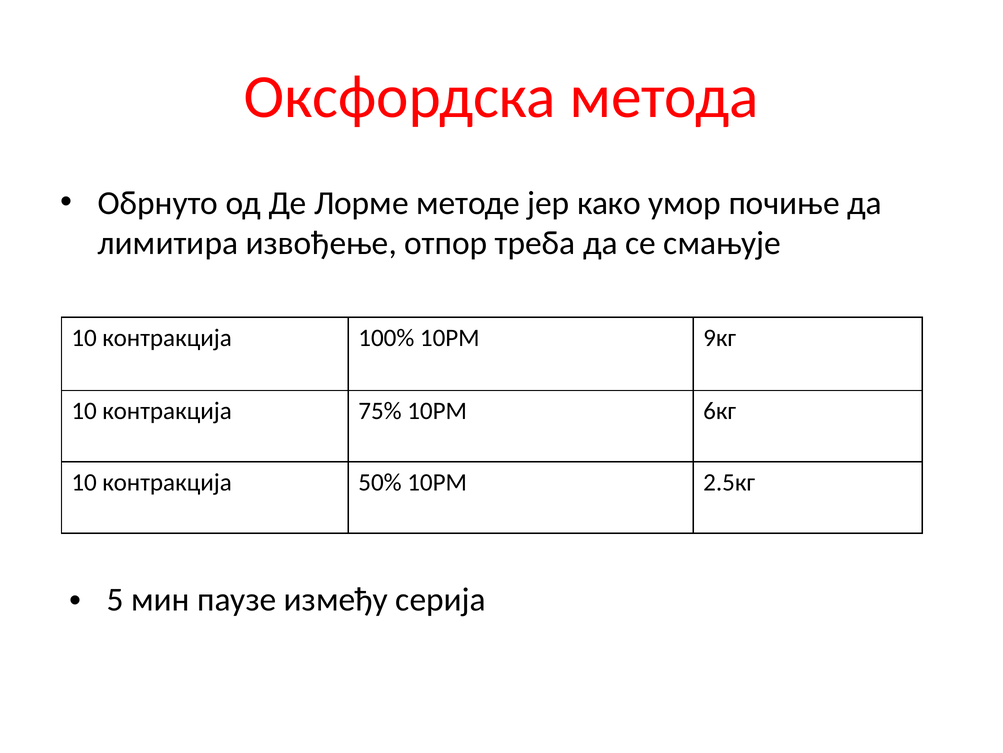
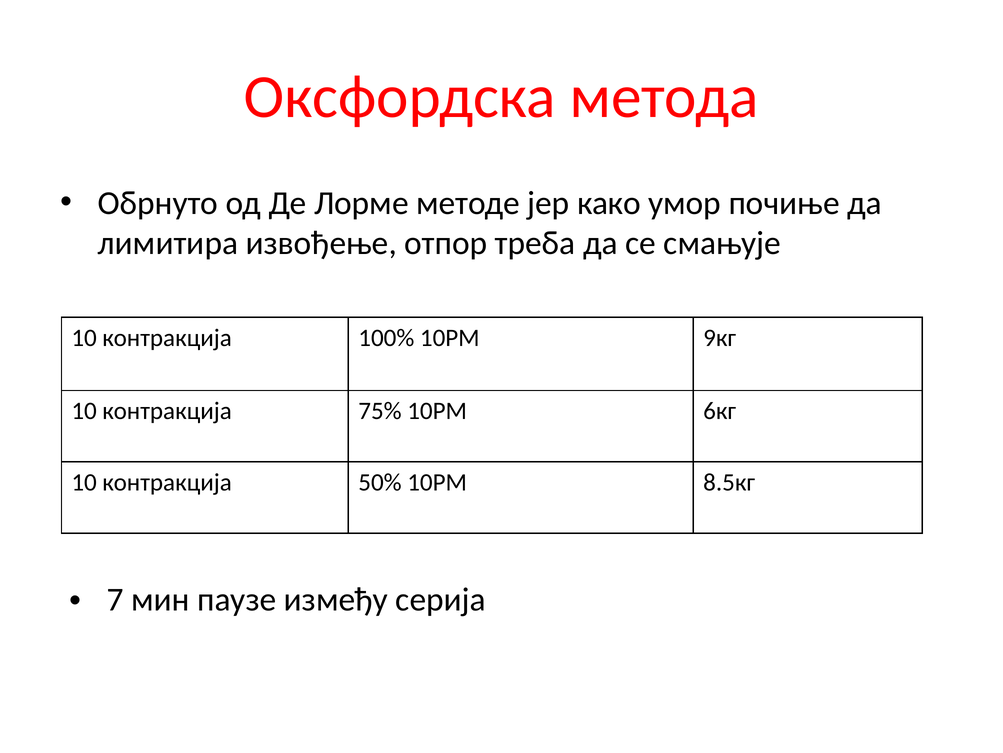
2.5кг: 2.5кг -> 8.5кг
5: 5 -> 7
